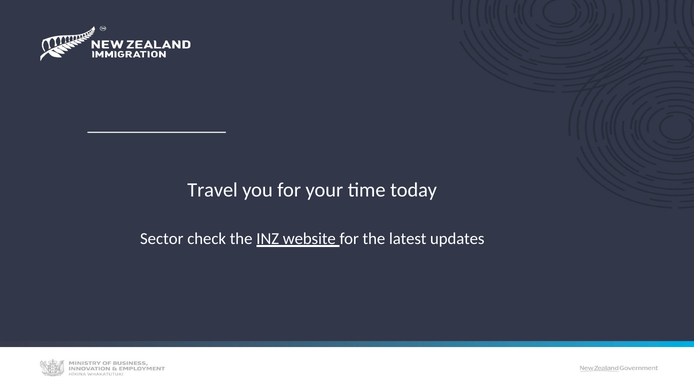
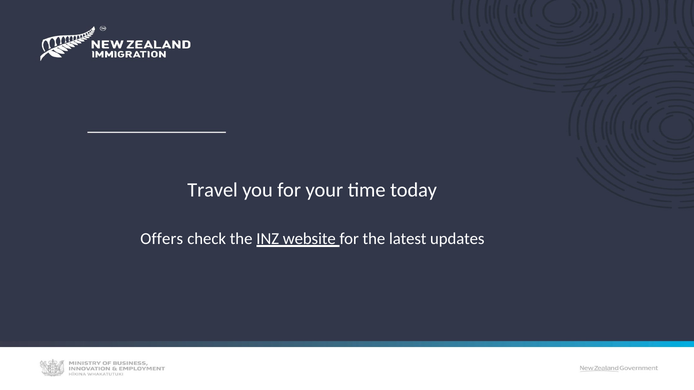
Sector: Sector -> Offers
